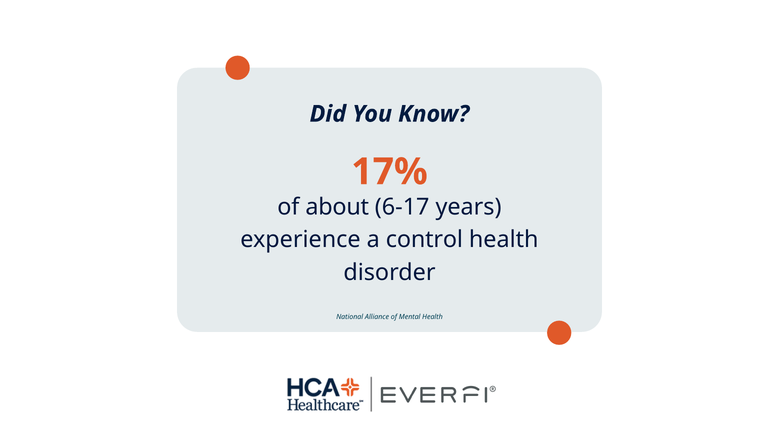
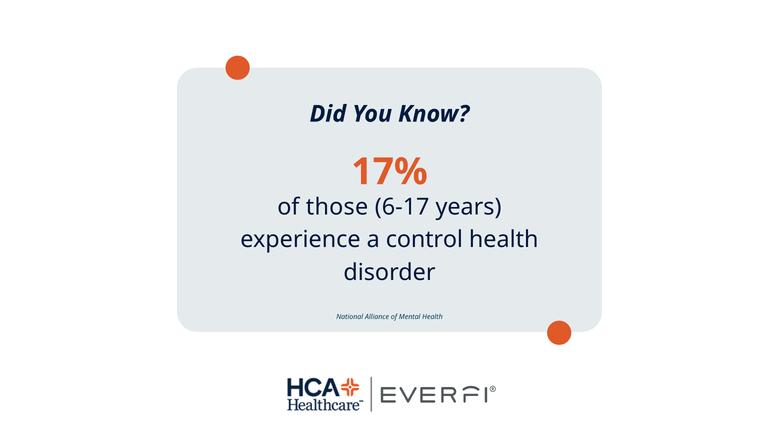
about: about -> those
